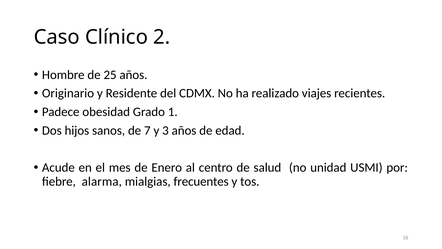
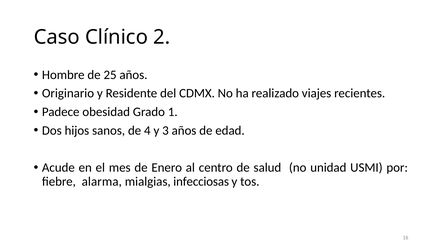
7: 7 -> 4
frecuentes: frecuentes -> infecciosas
